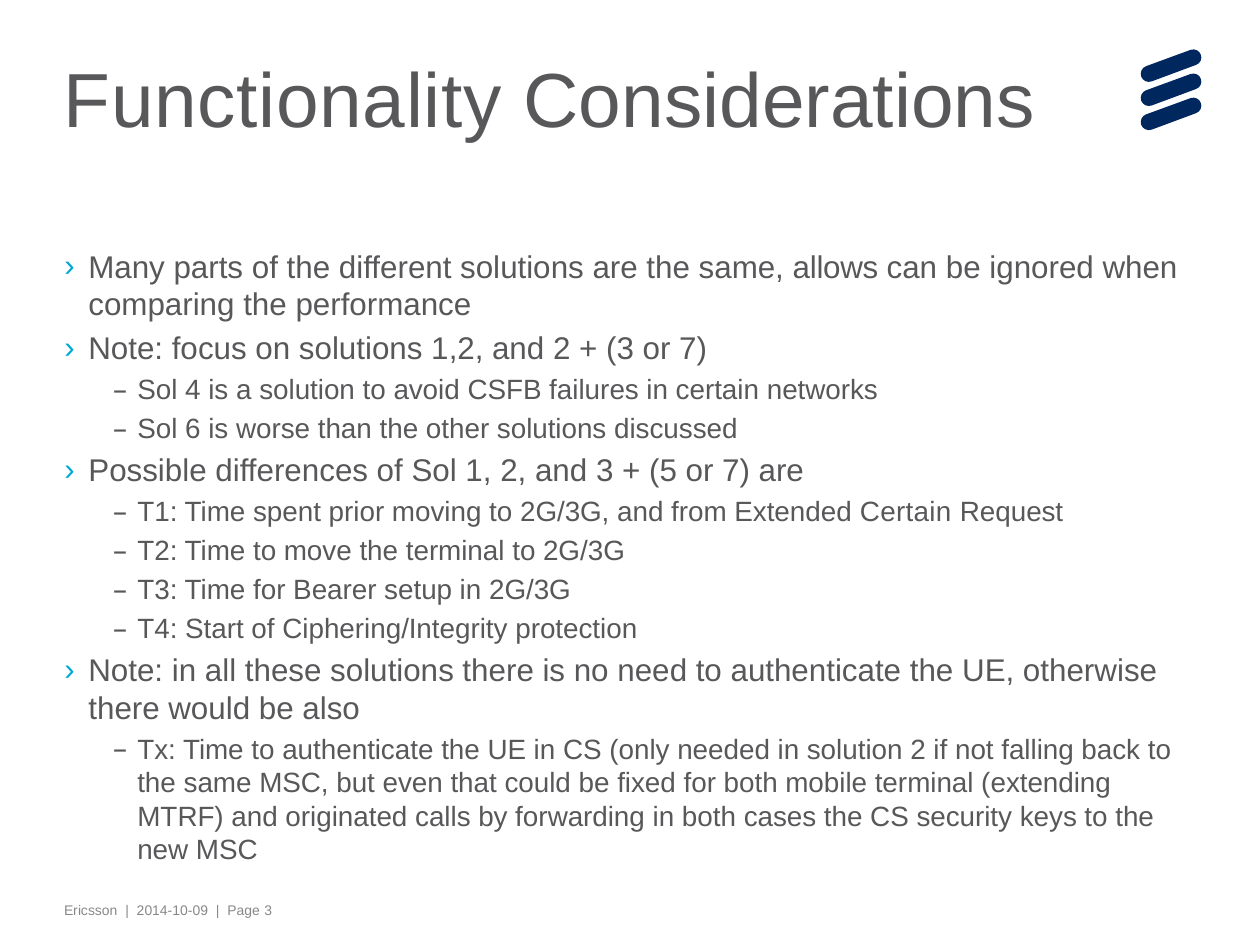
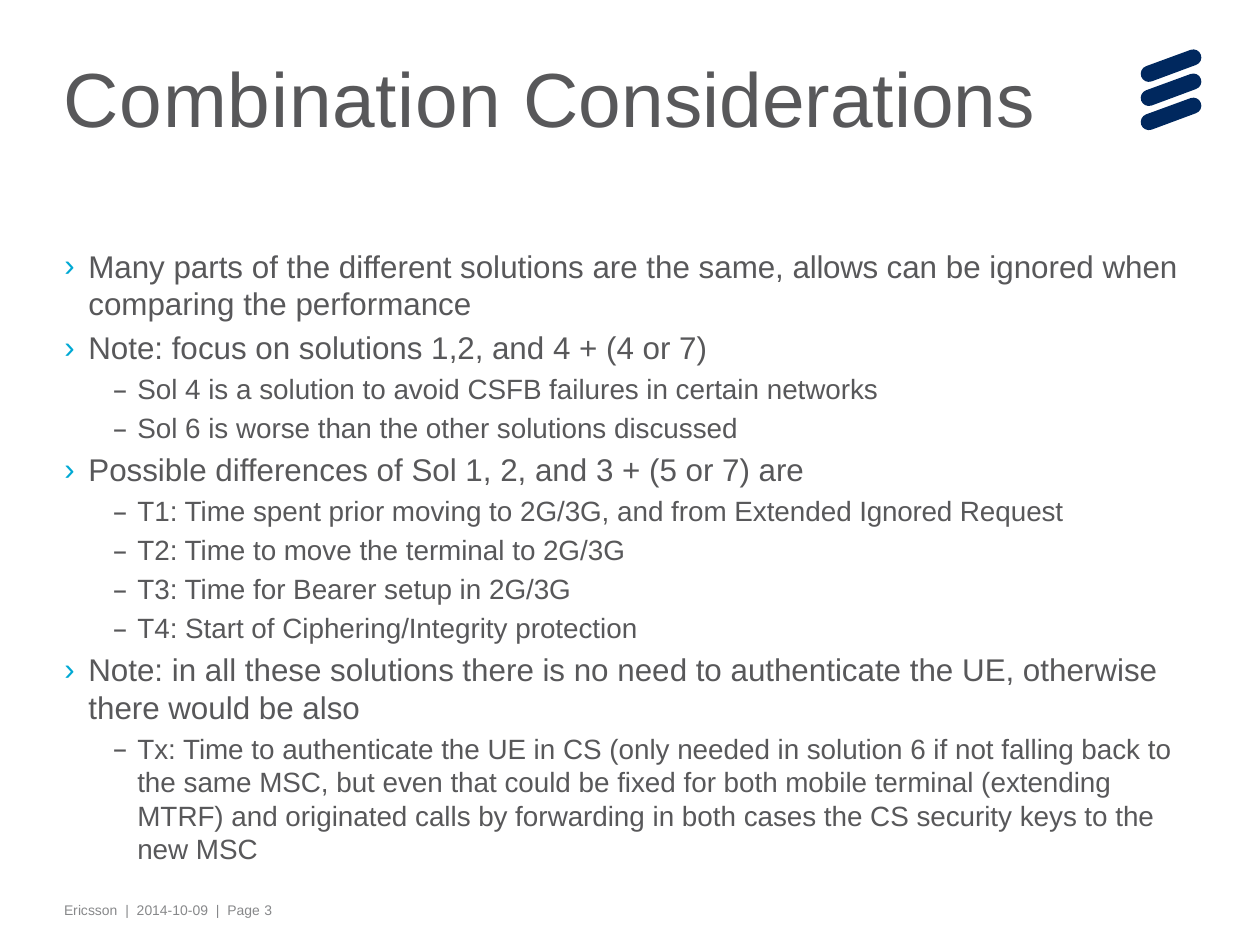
Functionality: Functionality -> Combination
and 2: 2 -> 4
3 at (620, 349): 3 -> 4
Extended Certain: Certain -> Ignored
solution 2: 2 -> 6
